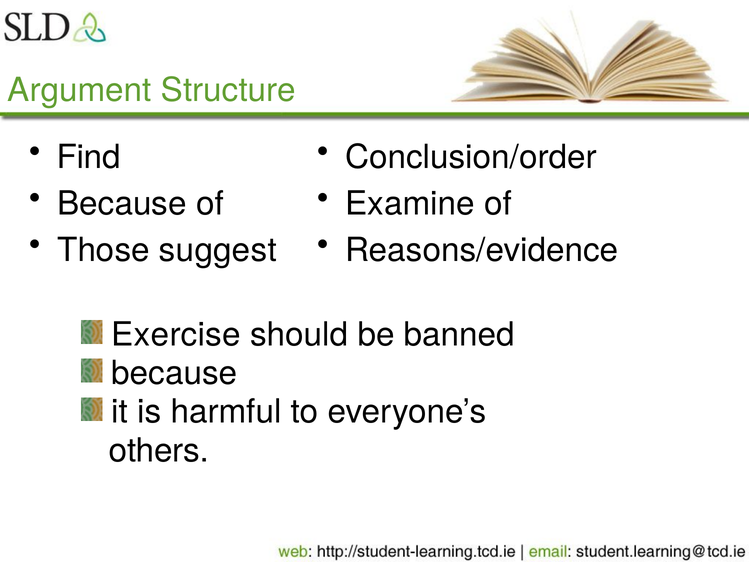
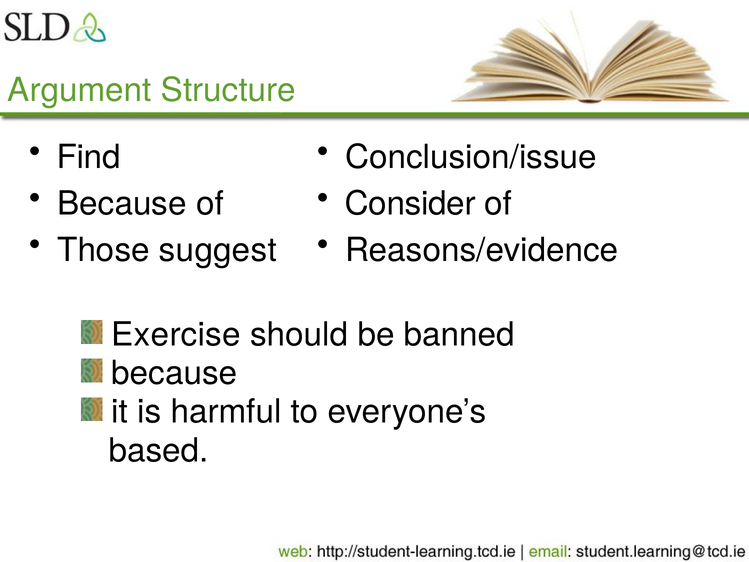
Conclusion/order: Conclusion/order -> Conclusion/issue
Examine: Examine -> Consider
others: others -> based
